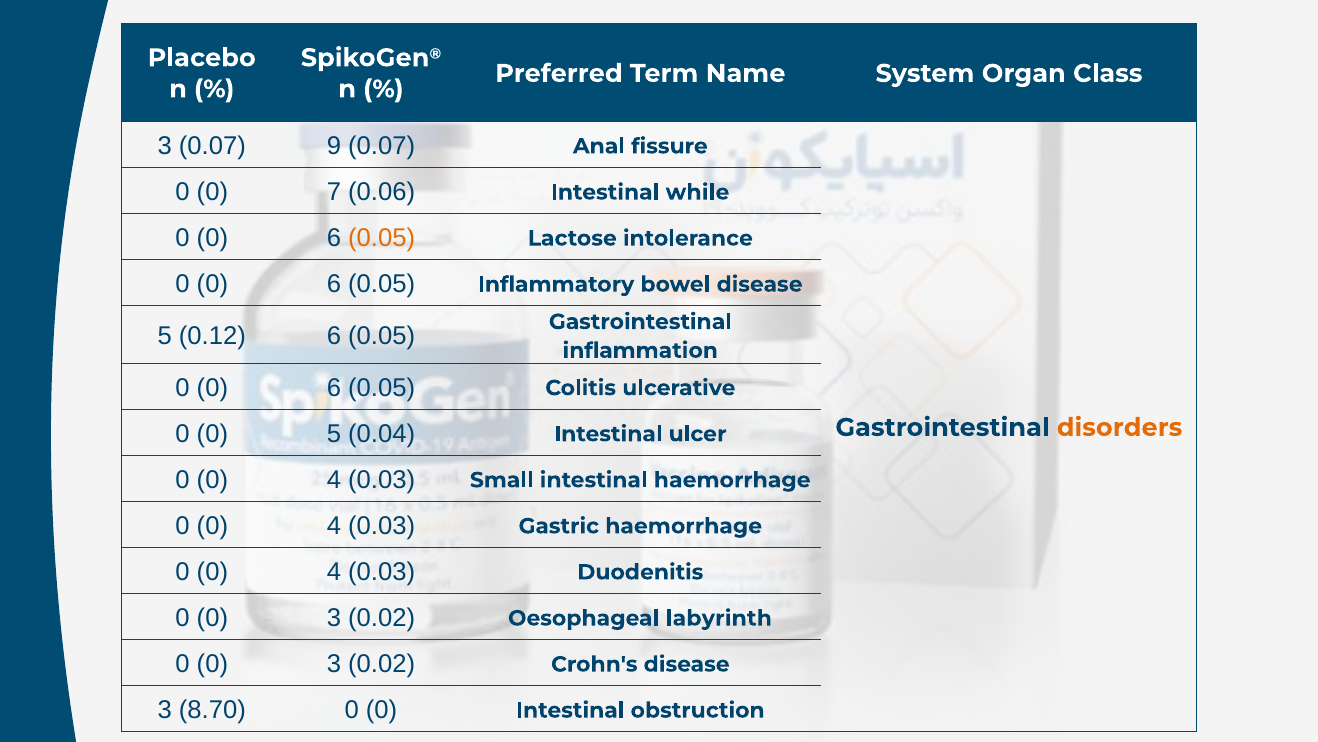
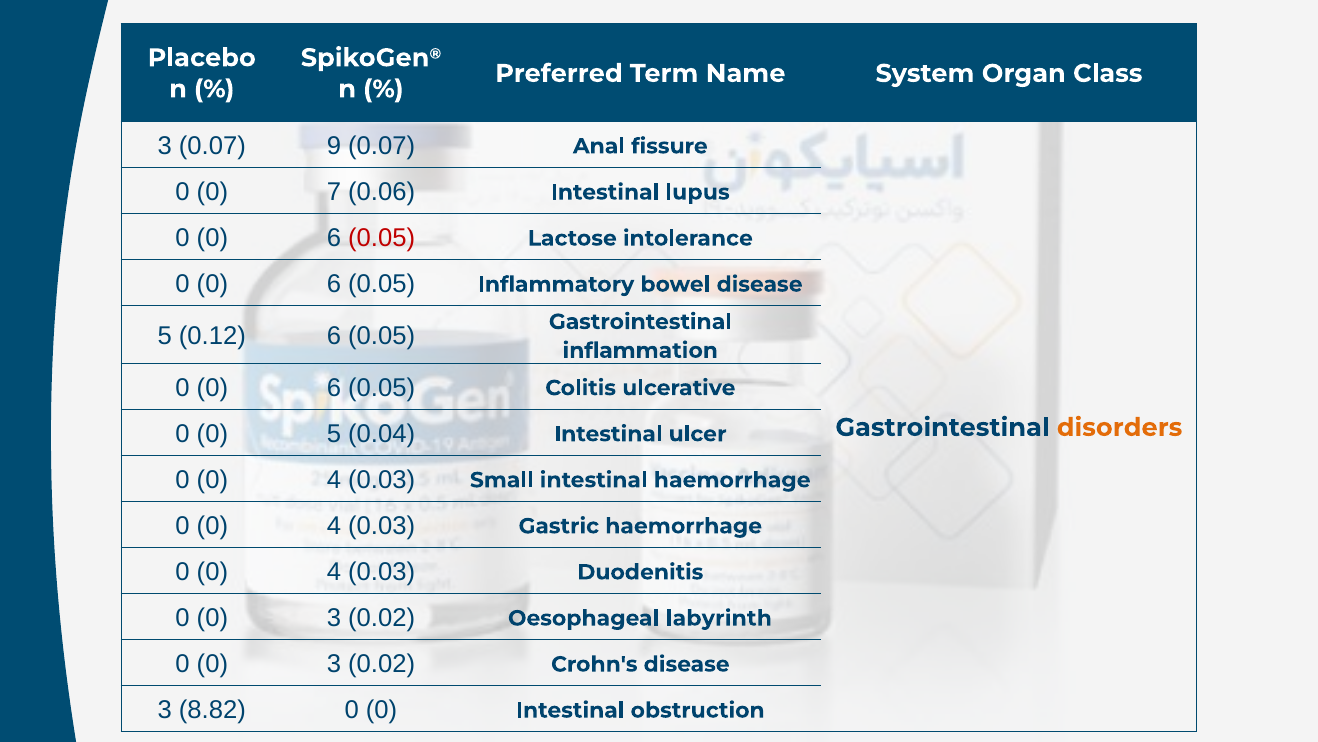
while: while -> lupus
0.05 at (382, 238) colour: orange -> red
8.70: 8.70 -> 8.82
